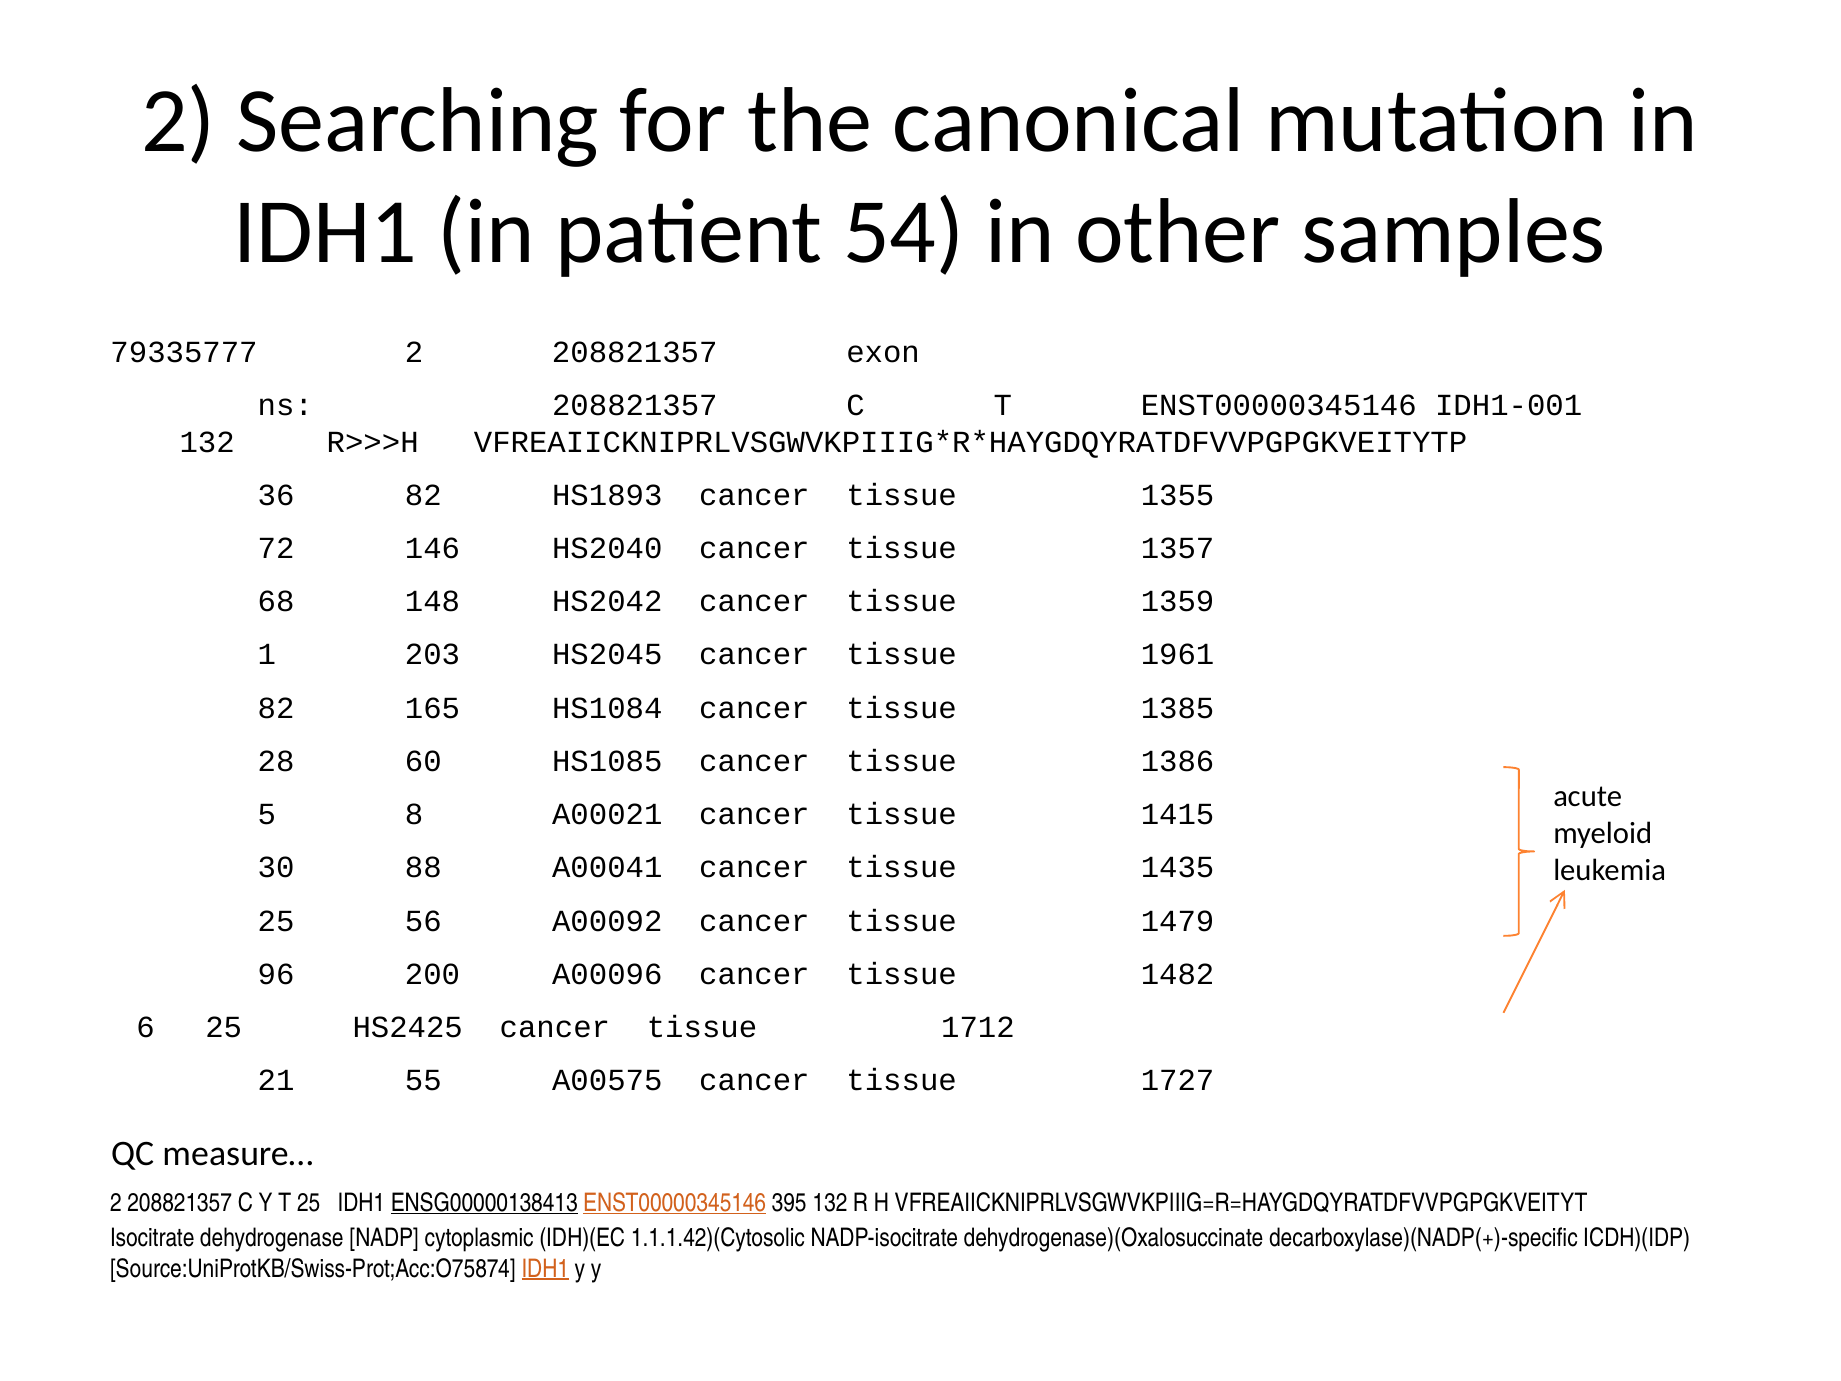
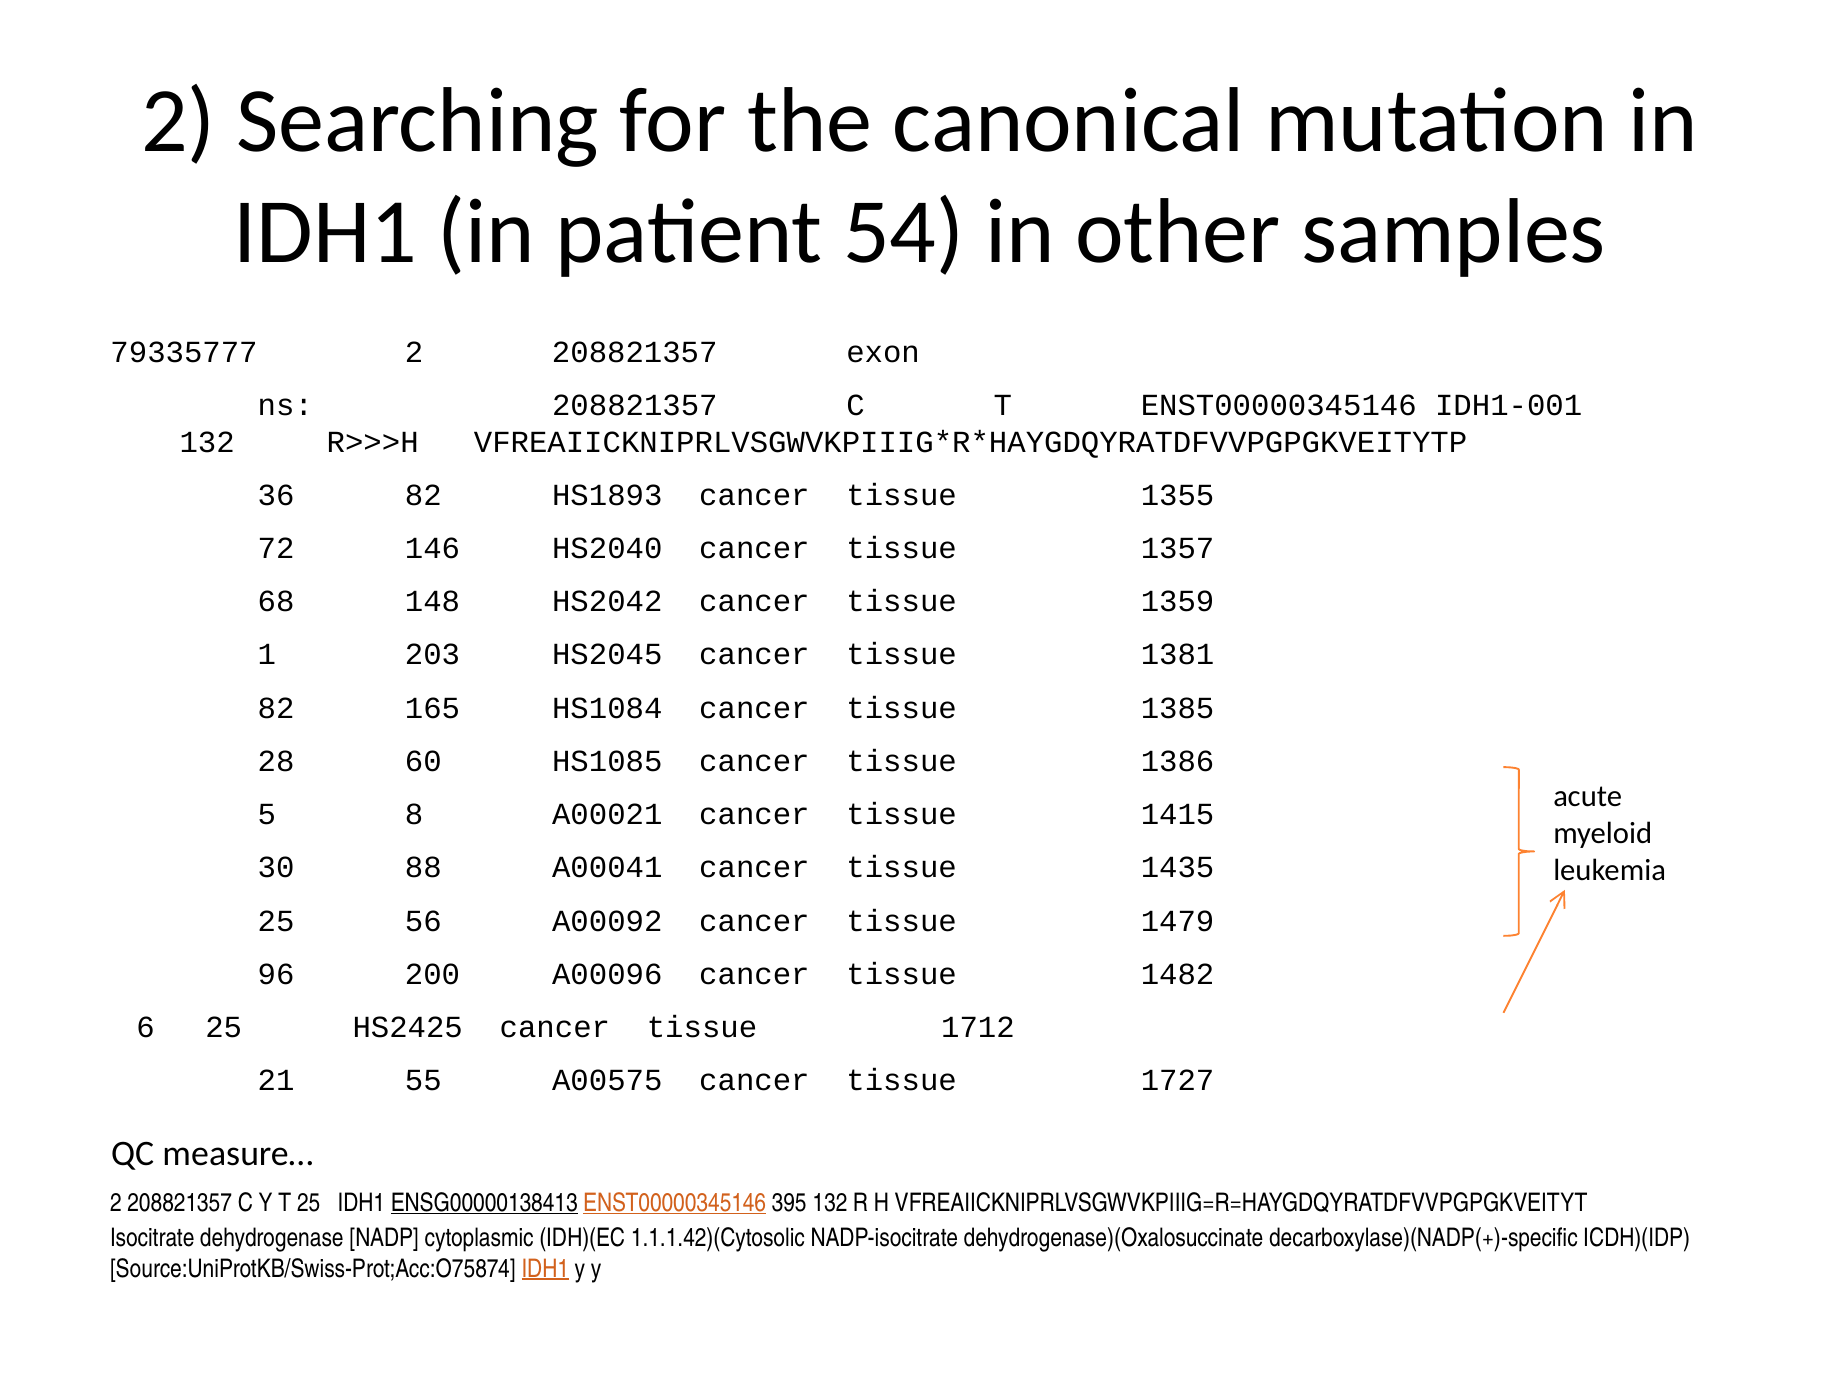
1961: 1961 -> 1381
